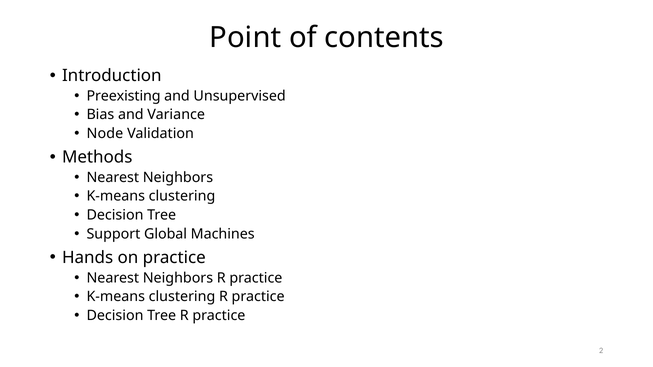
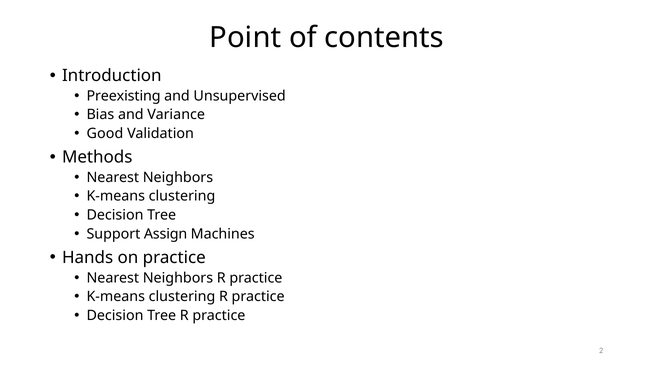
Node: Node -> Good
Global: Global -> Assign
